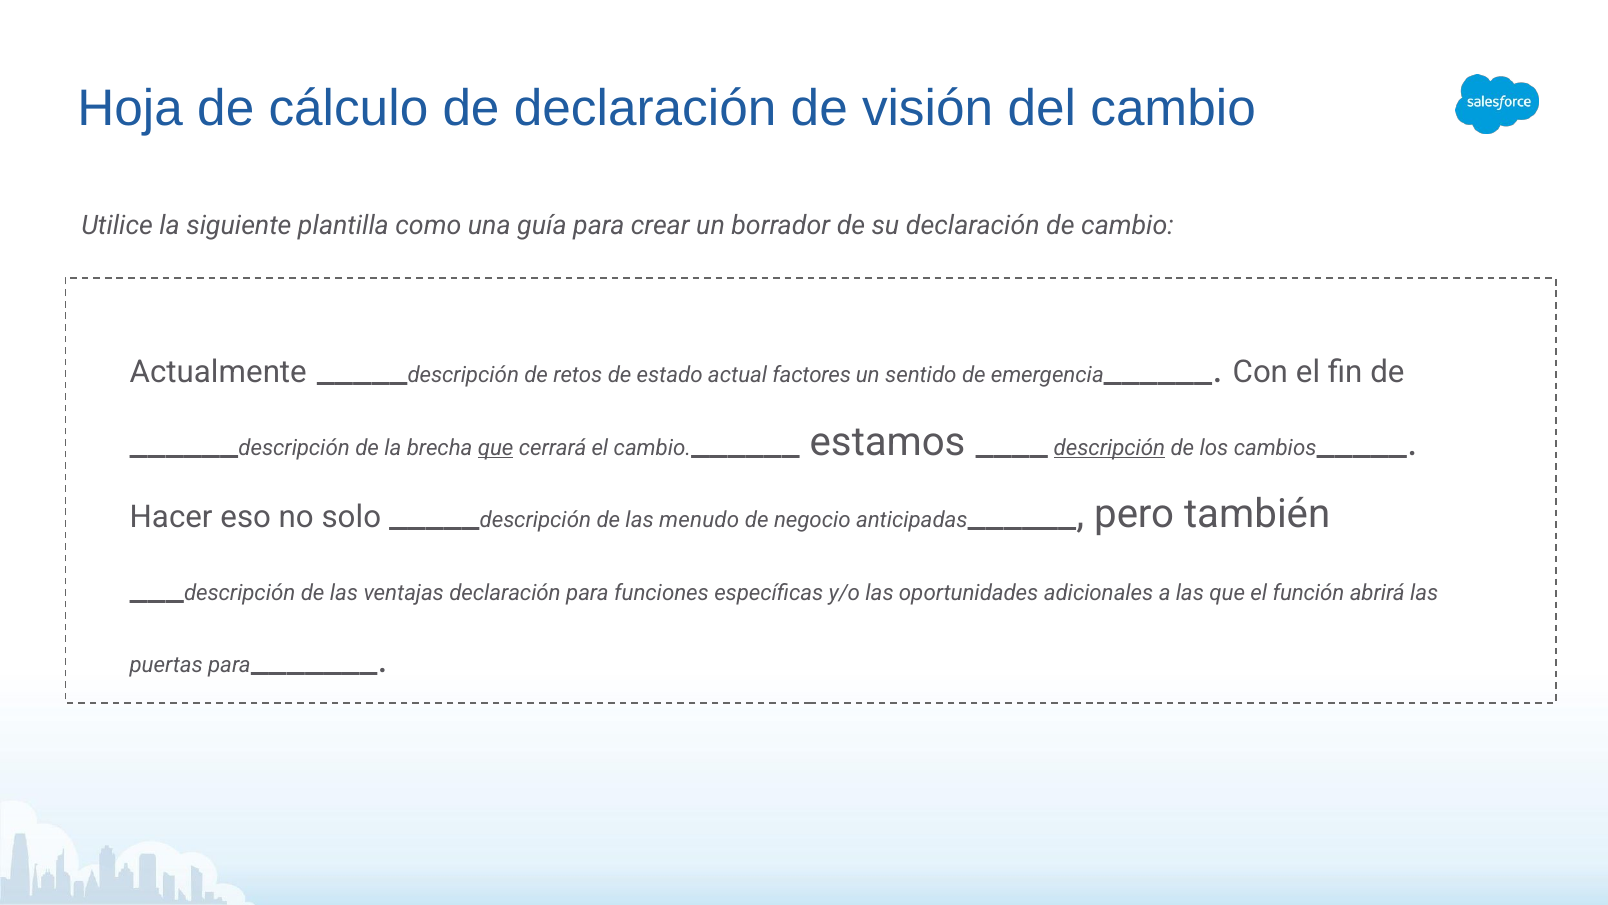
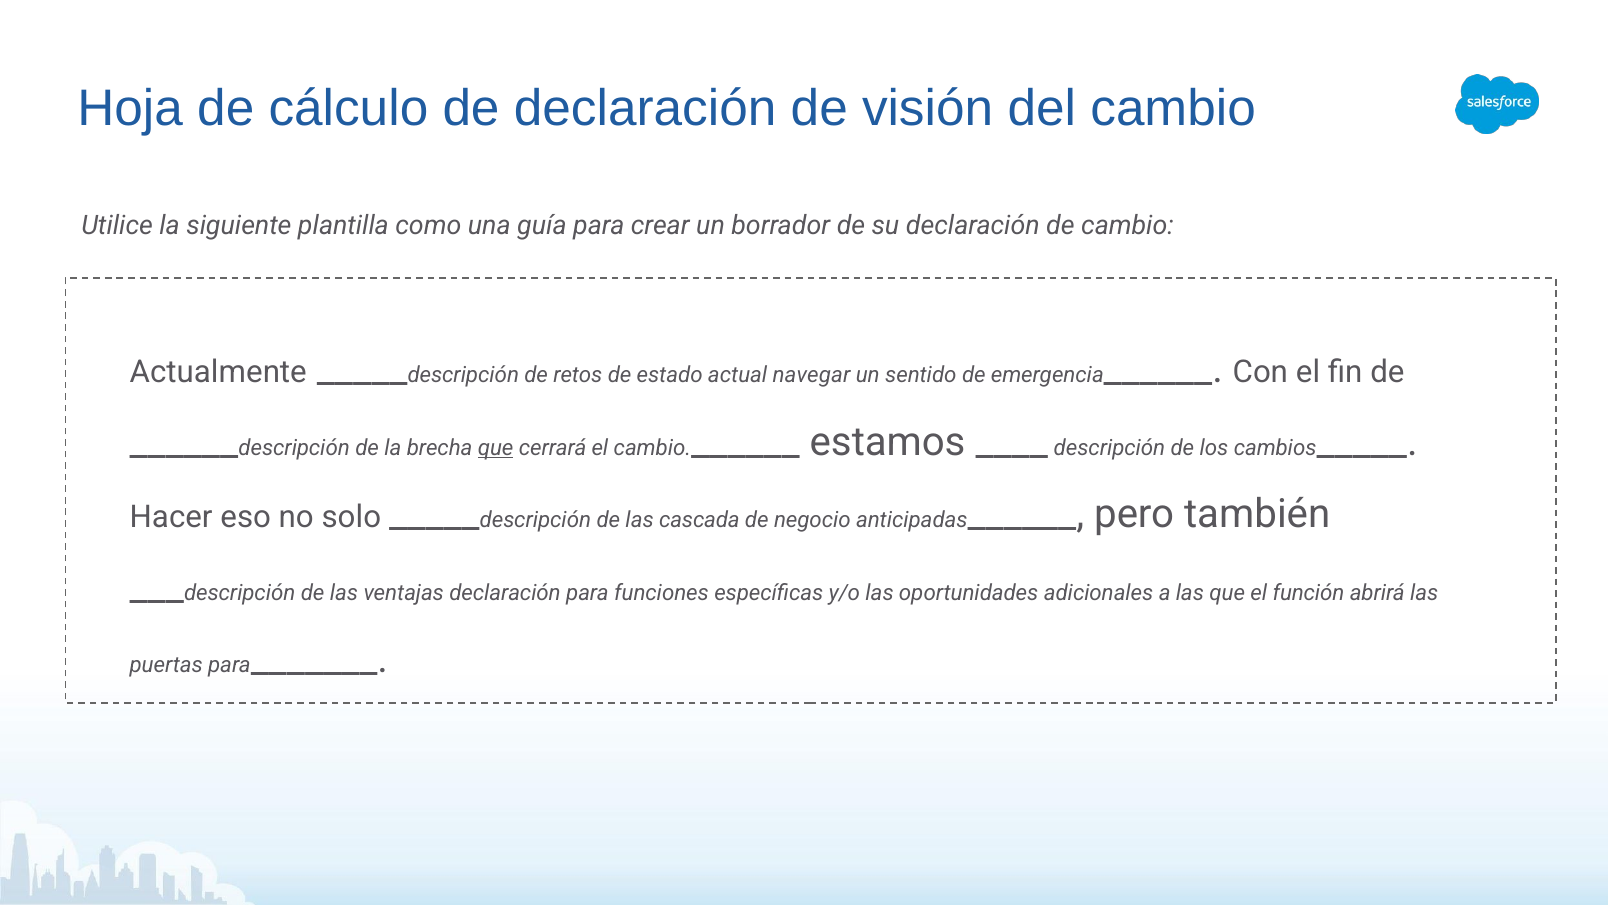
factores: factores -> navegar
descripción at (1109, 448) underline: present -> none
menudo: menudo -> cascada
